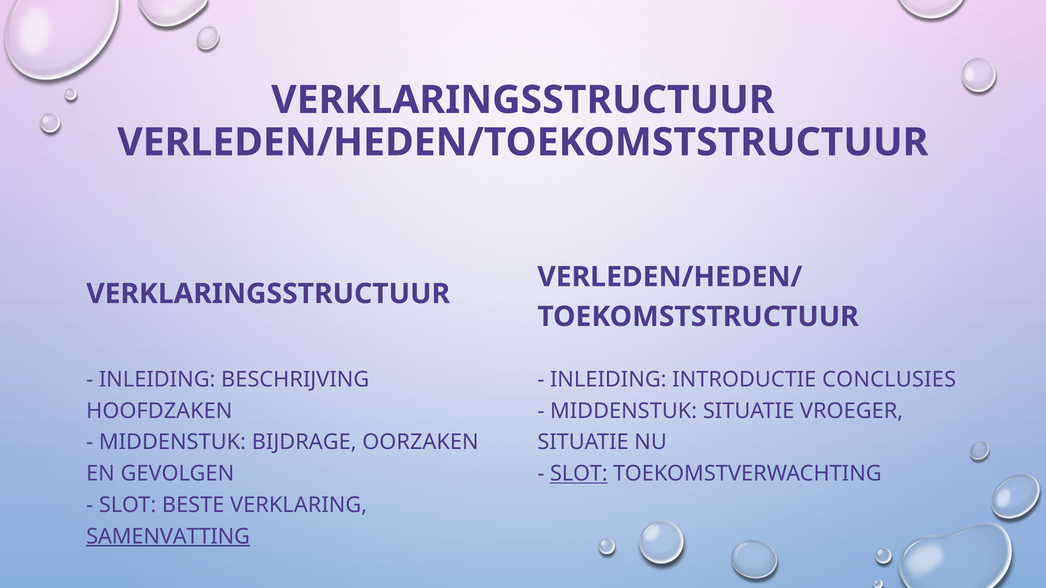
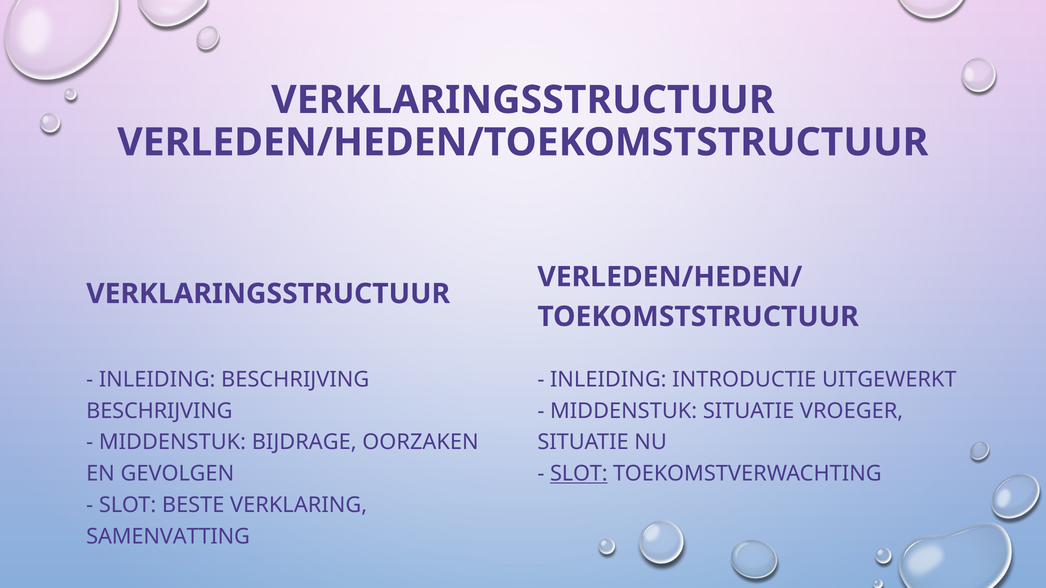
CONCLUSIES: CONCLUSIES -> UITGEWERKT
HOOFDZAKEN at (159, 411): HOOFDZAKEN -> BESCHRIJVING
SAMENVATTING underline: present -> none
